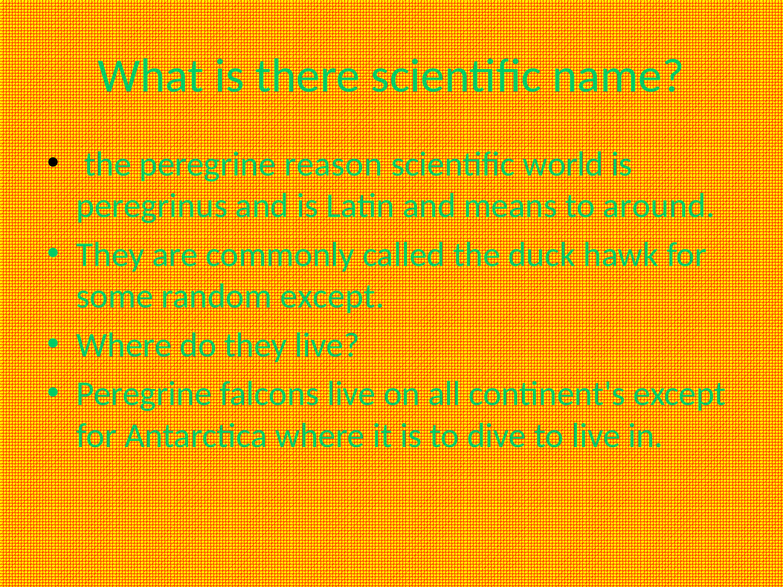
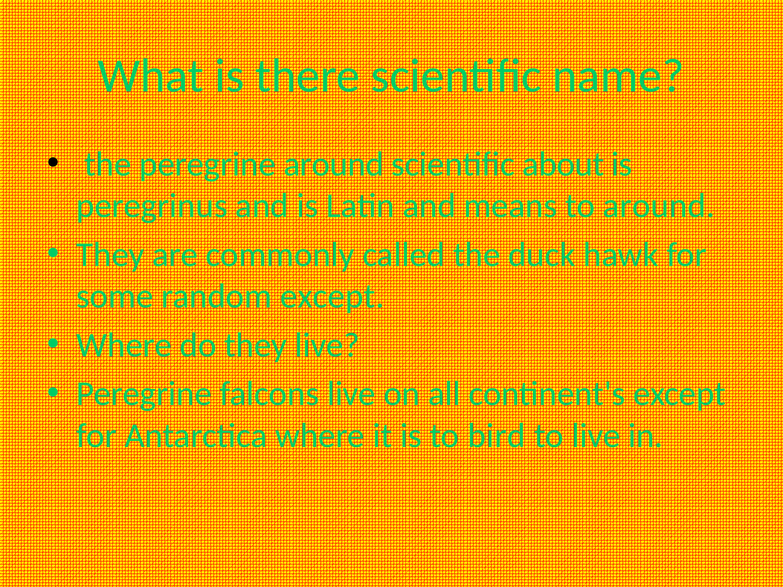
peregrine reason: reason -> around
world: world -> about
dive: dive -> bird
